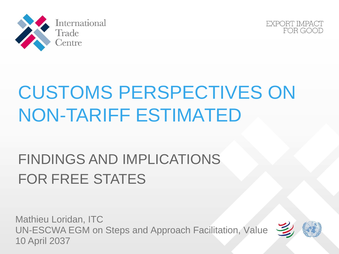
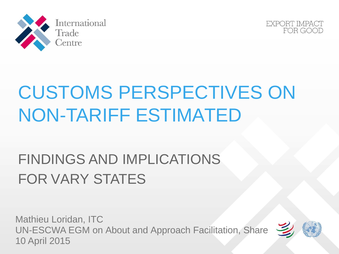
FREE: FREE -> VARY
Steps: Steps -> About
Value: Value -> Share
2037: 2037 -> 2015
